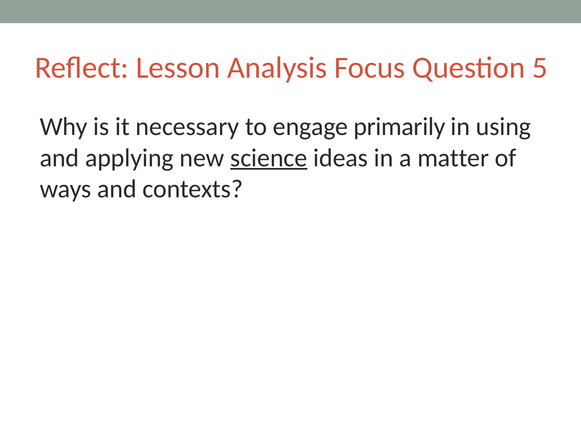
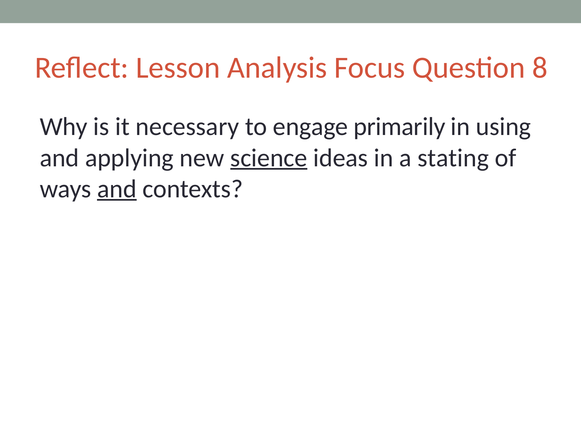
5: 5 -> 8
matter: matter -> stating
and at (117, 189) underline: none -> present
